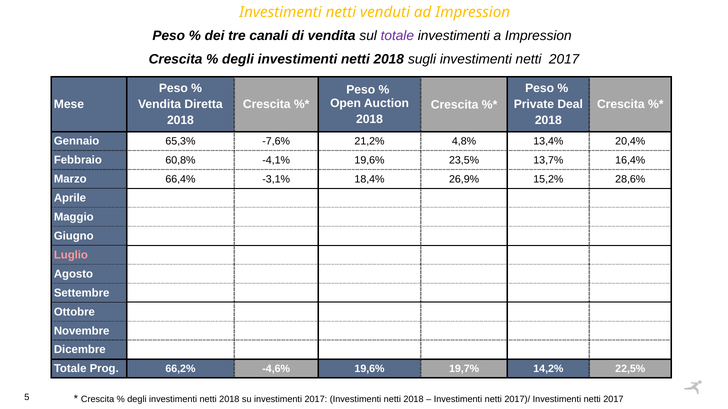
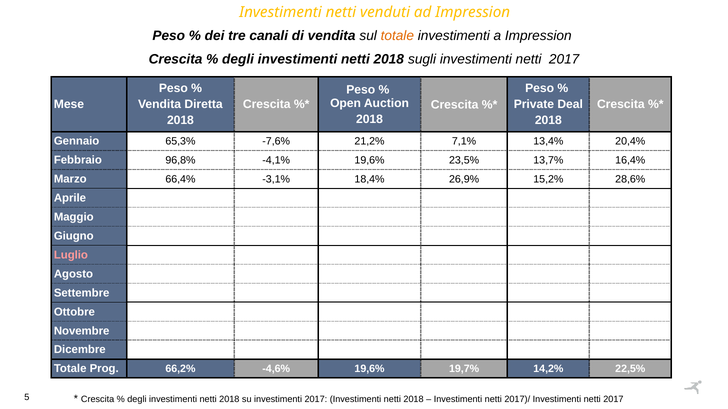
totale at (397, 36) colour: purple -> orange
4,8%: 4,8% -> 7,1%
60,8%: 60,8% -> 96,8%
